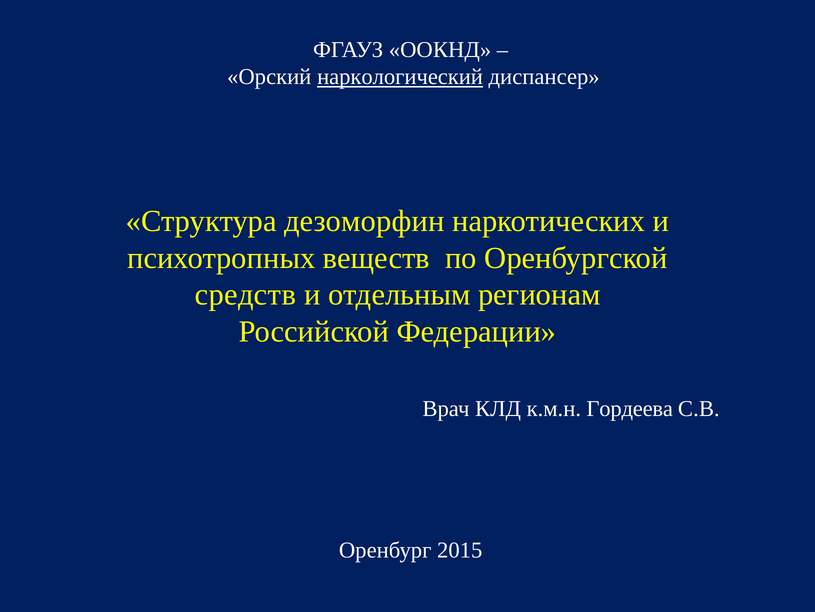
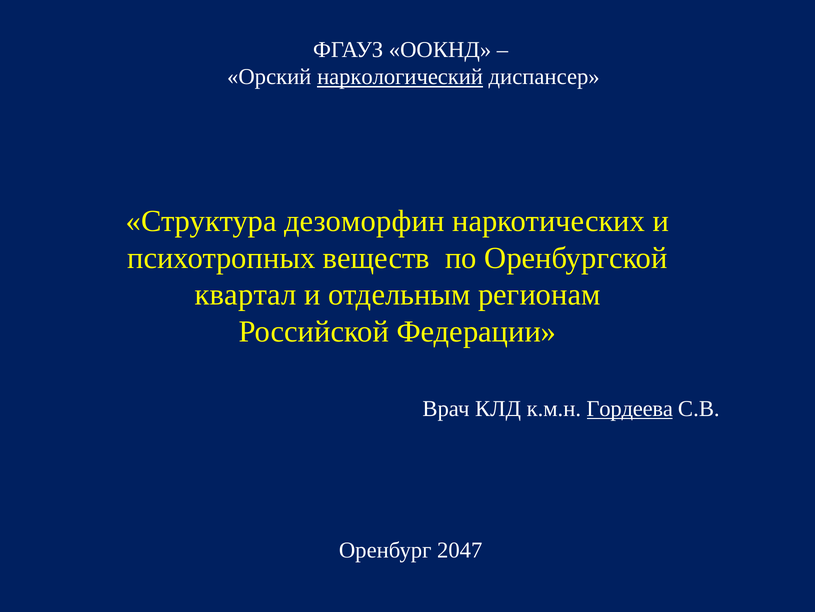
средств: средств -> квартал
Гордеева underline: none -> present
2015: 2015 -> 2047
